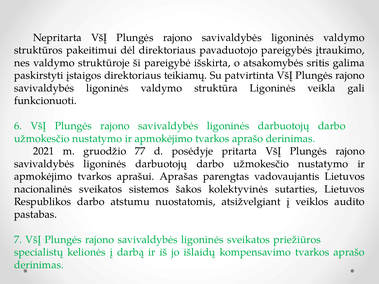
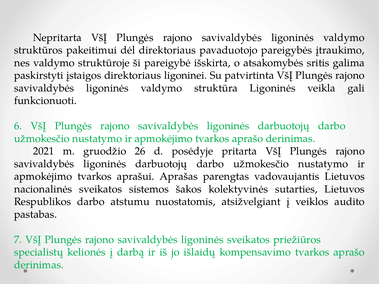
teikiamų: teikiamų -> ligoninei
77: 77 -> 26
